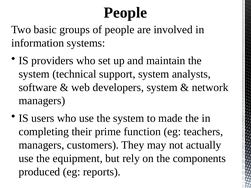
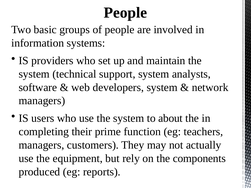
made: made -> about
